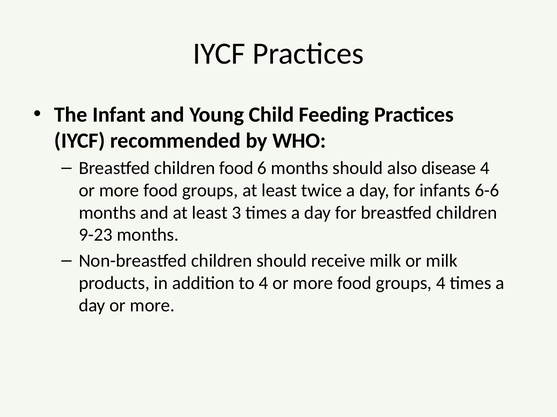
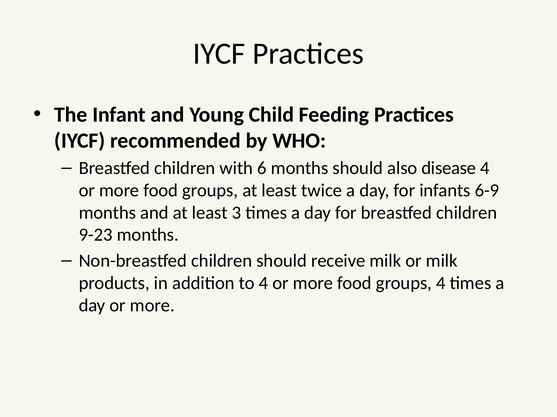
children food: food -> with
6-6: 6-6 -> 6-9
